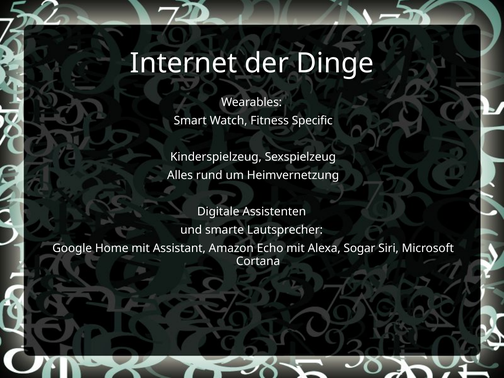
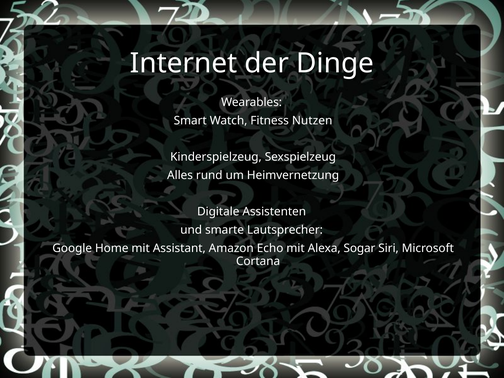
Specific: Specific -> Nutzen
